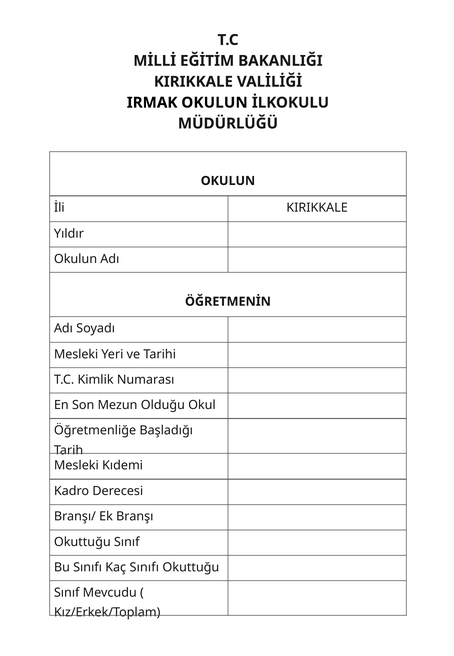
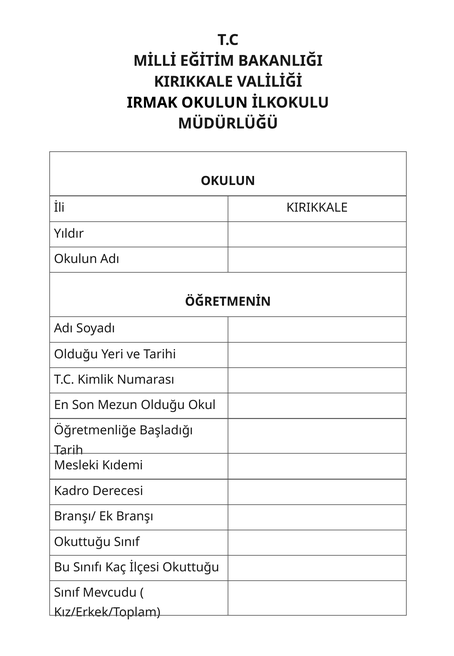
Mesleki at (76, 354): Mesleki -> Olduğu
Kaç Sınıfı: Sınıfı -> İlçesi
